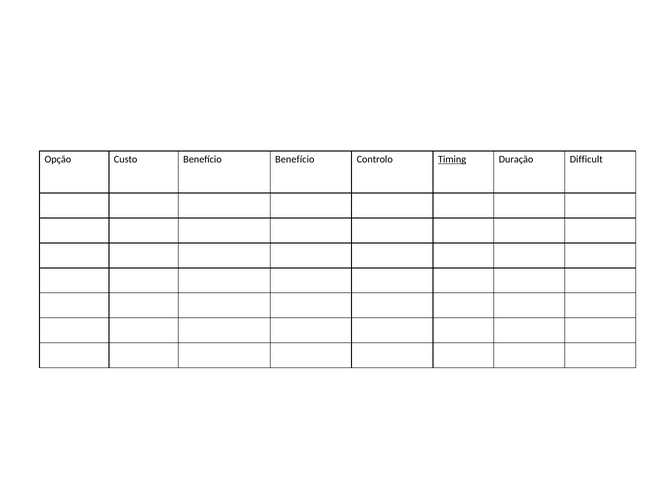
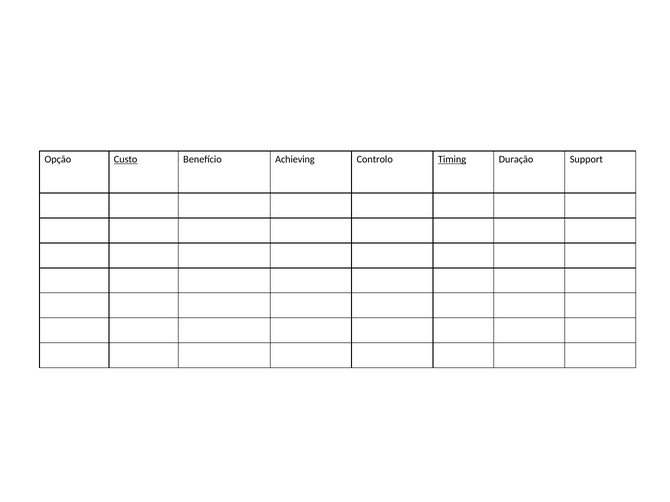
Custo underline: none -> present
Benefício Benefício: Benefício -> Achieving
Difficult: Difficult -> Support
